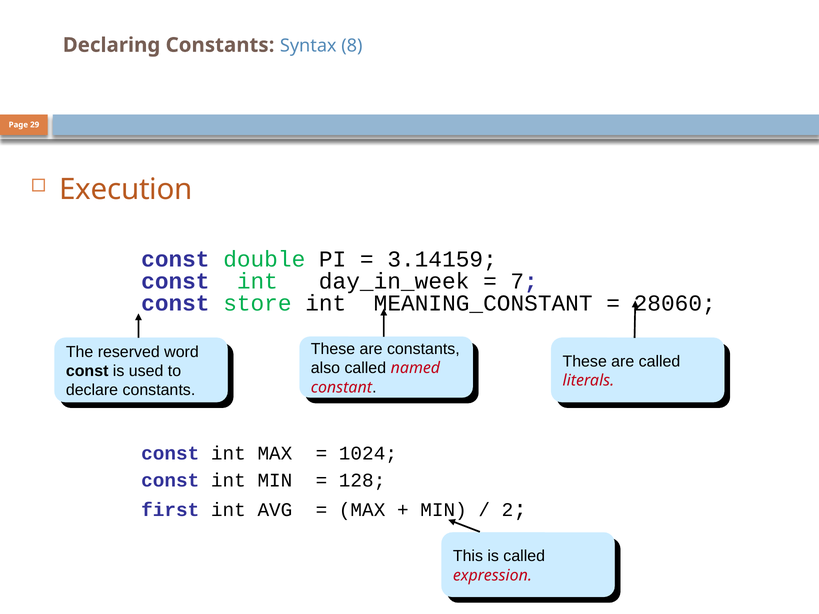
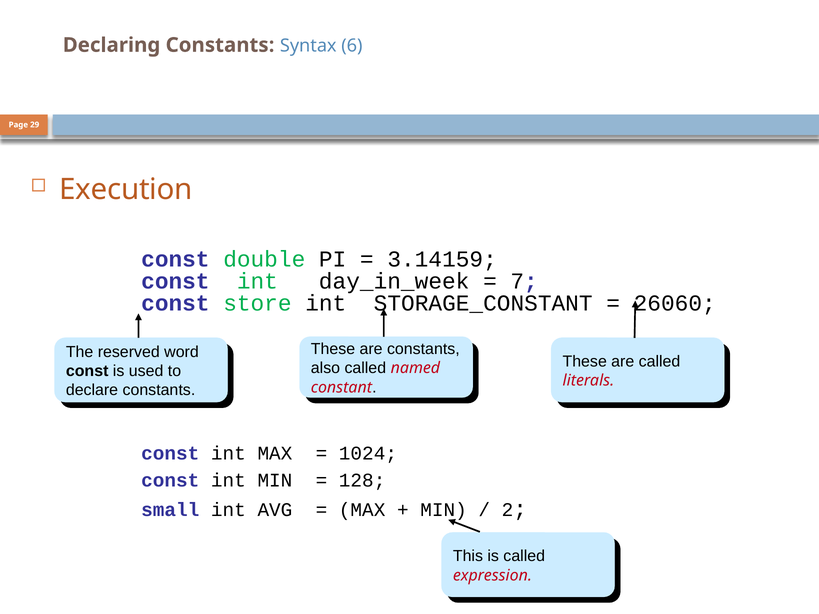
8: 8 -> 6
MEANING_CONSTANT: MEANING_CONSTANT -> STORAGE_CONSTANT
28060: 28060 -> 26060
first: first -> small
